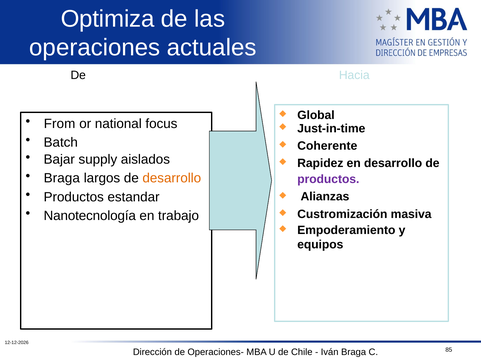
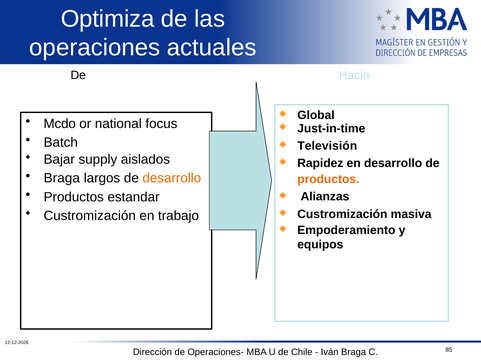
From: From -> Mcdo
Coherente: Coherente -> Televisión
productos at (328, 179) colour: purple -> orange
Nanotecnología at (90, 216): Nanotecnología -> Custromización
